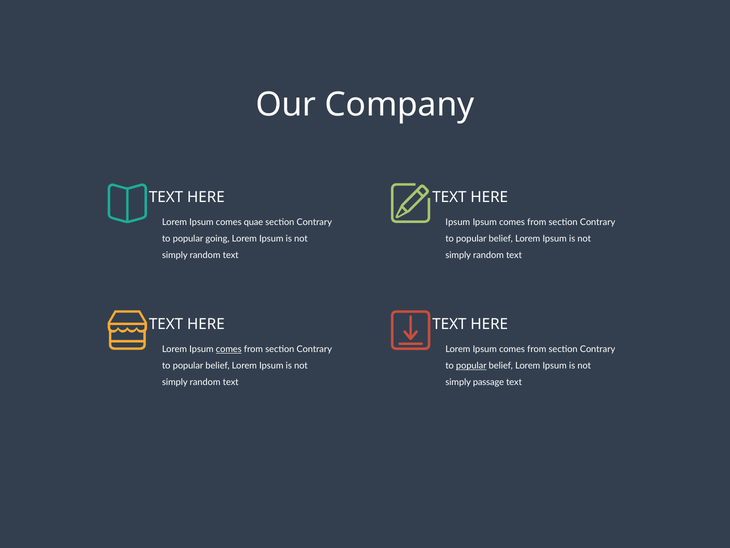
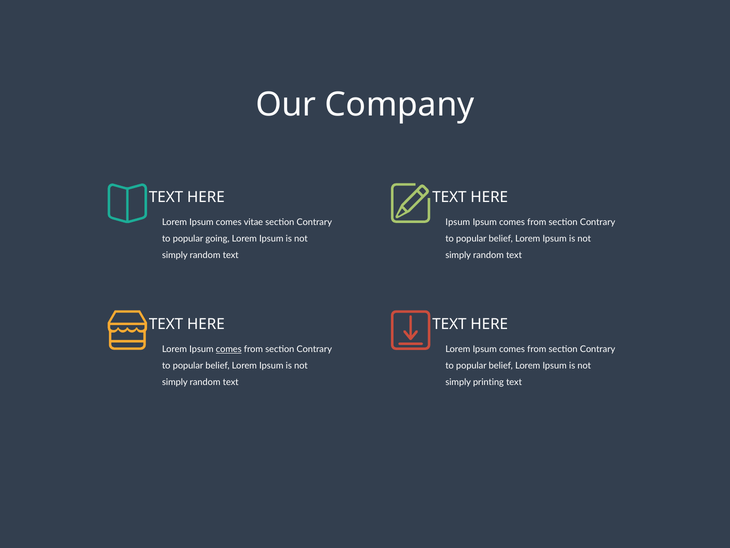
quae: quae -> vitae
popular at (471, 366) underline: present -> none
passage: passage -> printing
